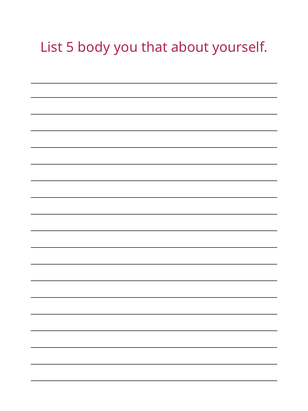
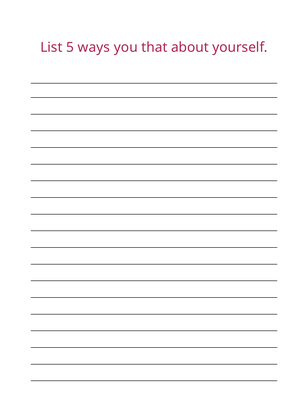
body: body -> ways
